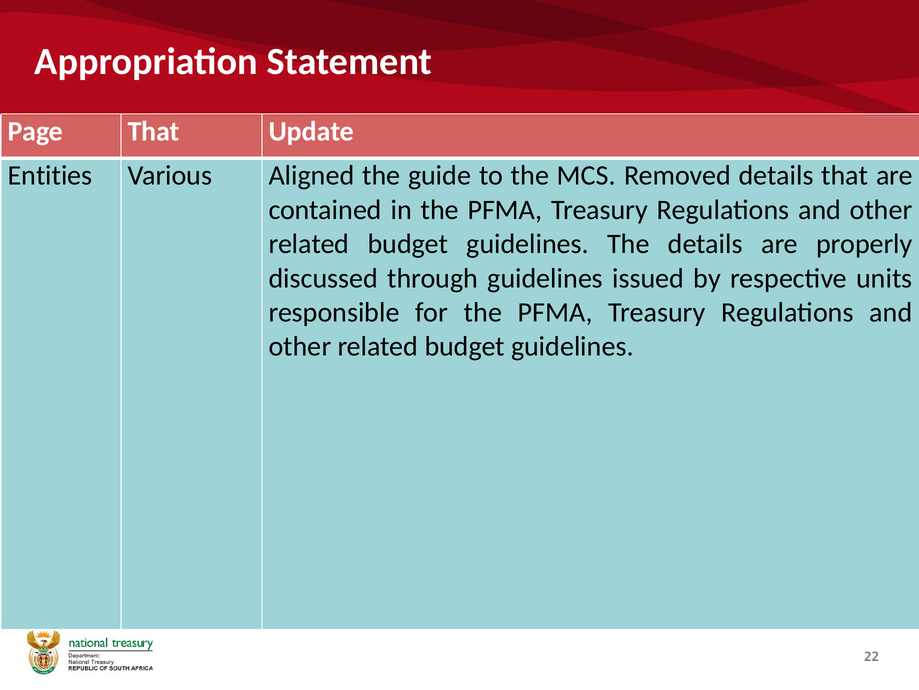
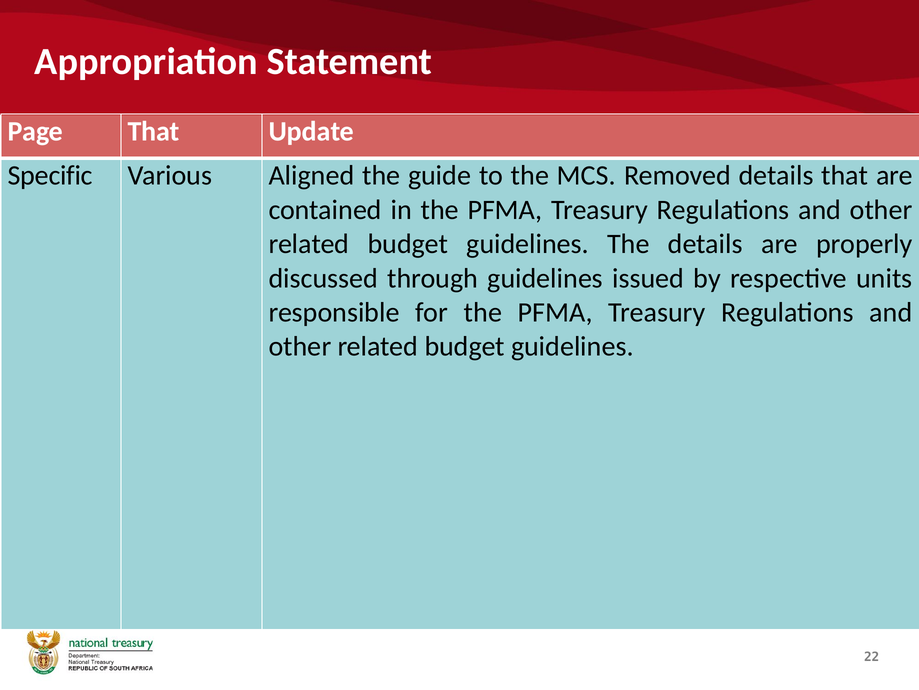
Entities: Entities -> Specific
